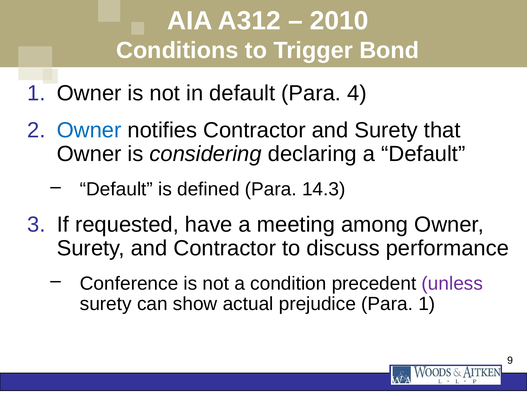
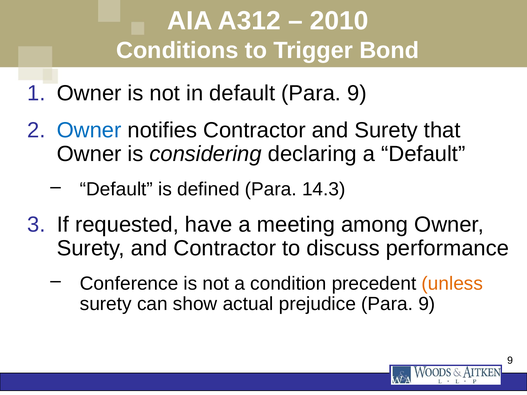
default Para 4: 4 -> 9
unless colour: purple -> orange
prejudice Para 1: 1 -> 9
